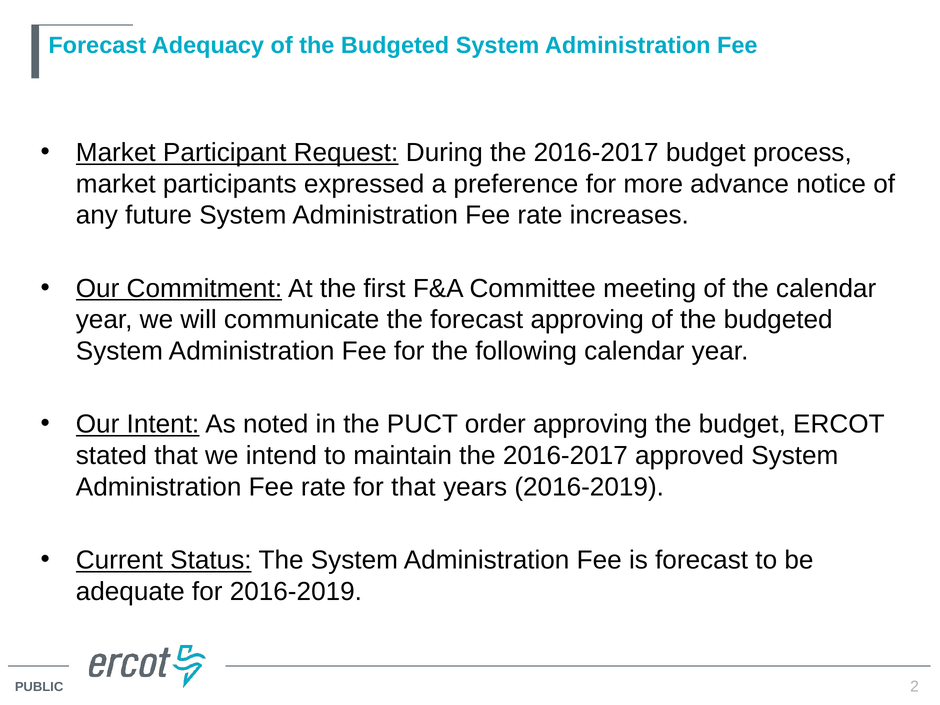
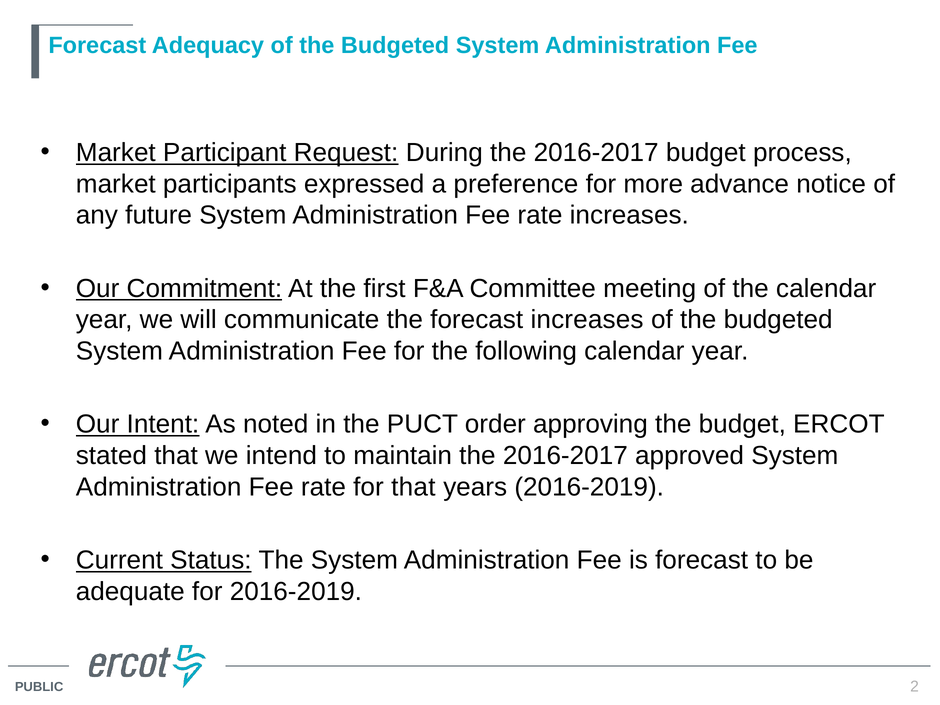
forecast approving: approving -> increases
